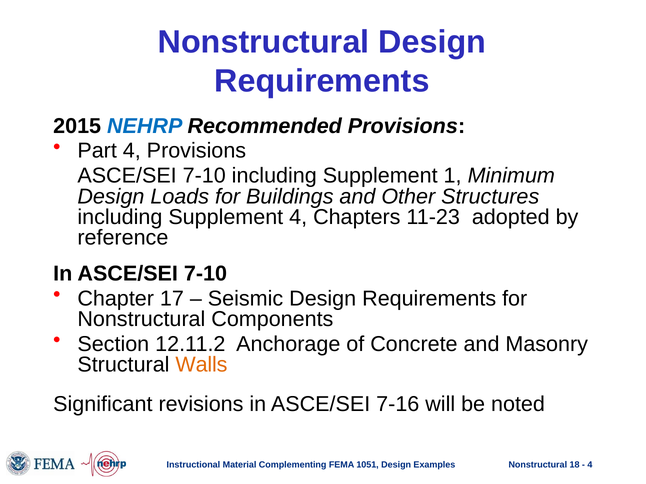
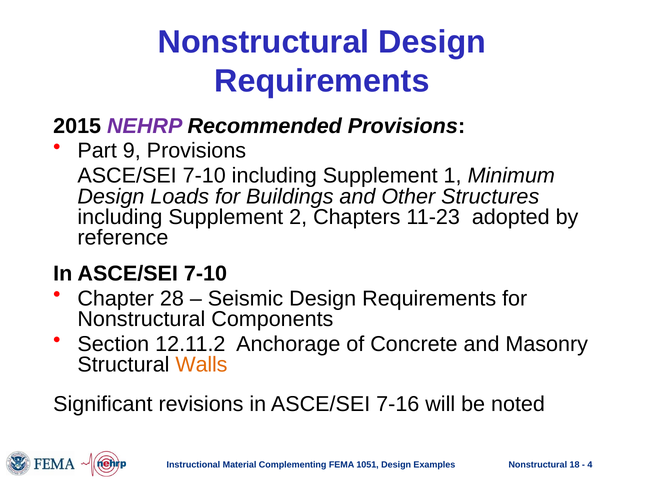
NEHRP colour: blue -> purple
Part 4: 4 -> 9
Supplement 4: 4 -> 2
17: 17 -> 28
